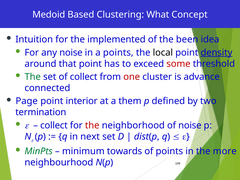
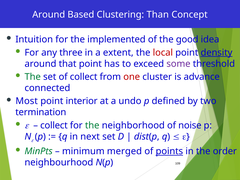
Medoid at (49, 15): Medoid -> Around
What: What -> Than
been: been -> good
any noise: noise -> three
a points: points -> extent
local colour: black -> red
some colour: red -> purple
Page: Page -> Most
them: them -> undo
the at (92, 125) colour: red -> green
towards: towards -> merged
points at (169, 151) underline: none -> present
more: more -> order
